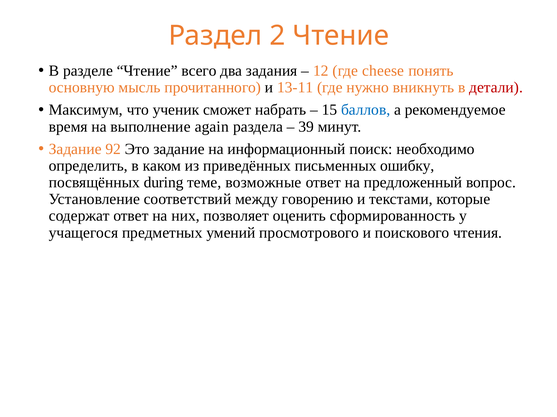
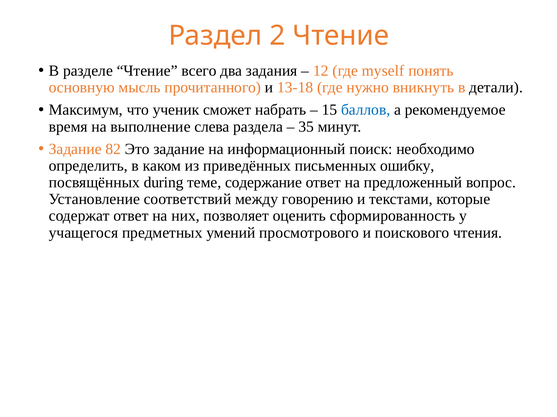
cheese: cheese -> myself
13-11: 13-11 -> 13-18
детали colour: red -> black
again: again -> слева
39: 39 -> 35
92: 92 -> 82
возможные: возможные -> содержание
